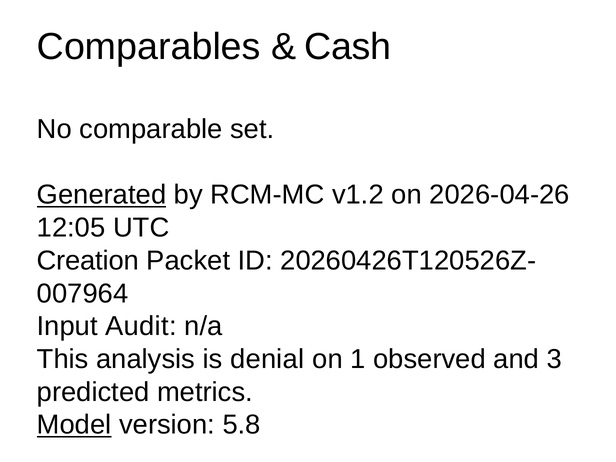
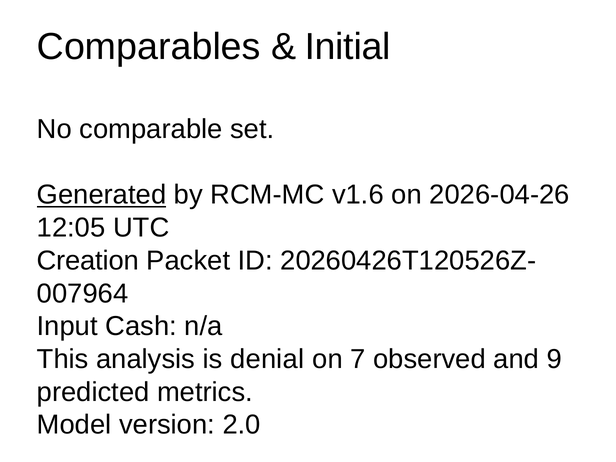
Cash: Cash -> Initial
v1.2: v1.2 -> v1.6
Audit: Audit -> Cash
1: 1 -> 7
3: 3 -> 9
Model underline: present -> none
5.8: 5.8 -> 2.0
